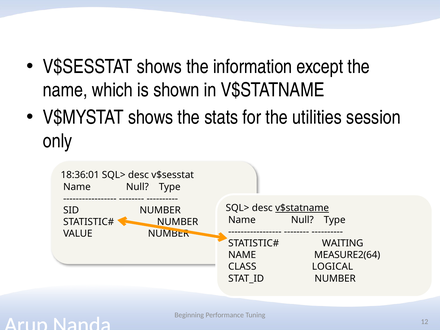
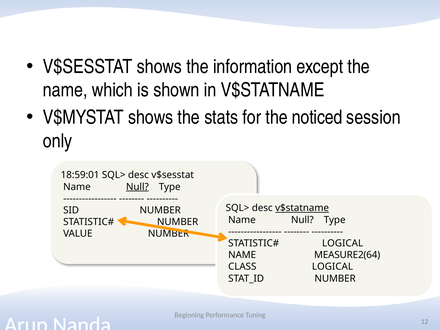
utilities: utilities -> noticed
18:36:01: 18:36:01 -> 18:59:01
Null at (137, 187) underline: none -> present
WAITING at (343, 243): WAITING -> LOGICAL
